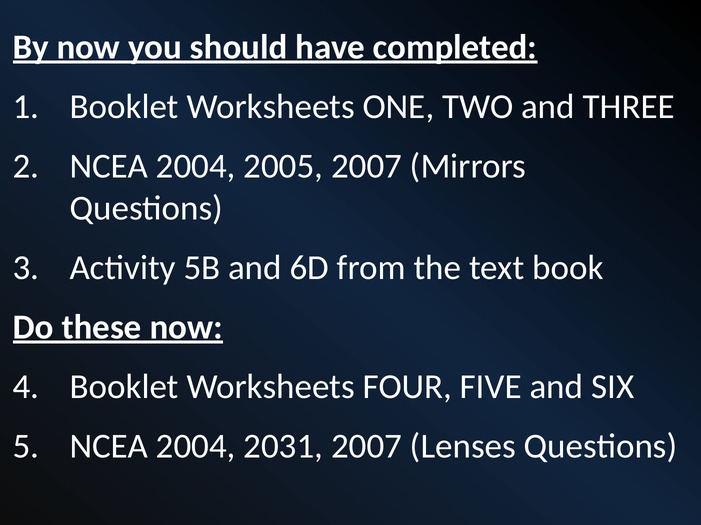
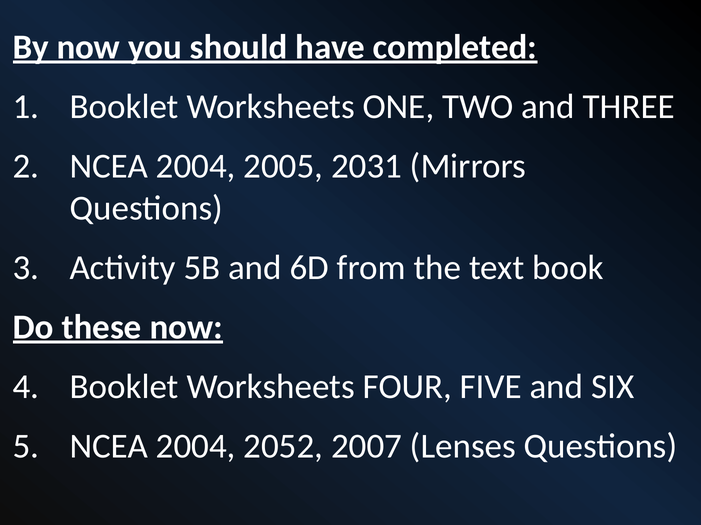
2005 2007: 2007 -> 2031
2031: 2031 -> 2052
